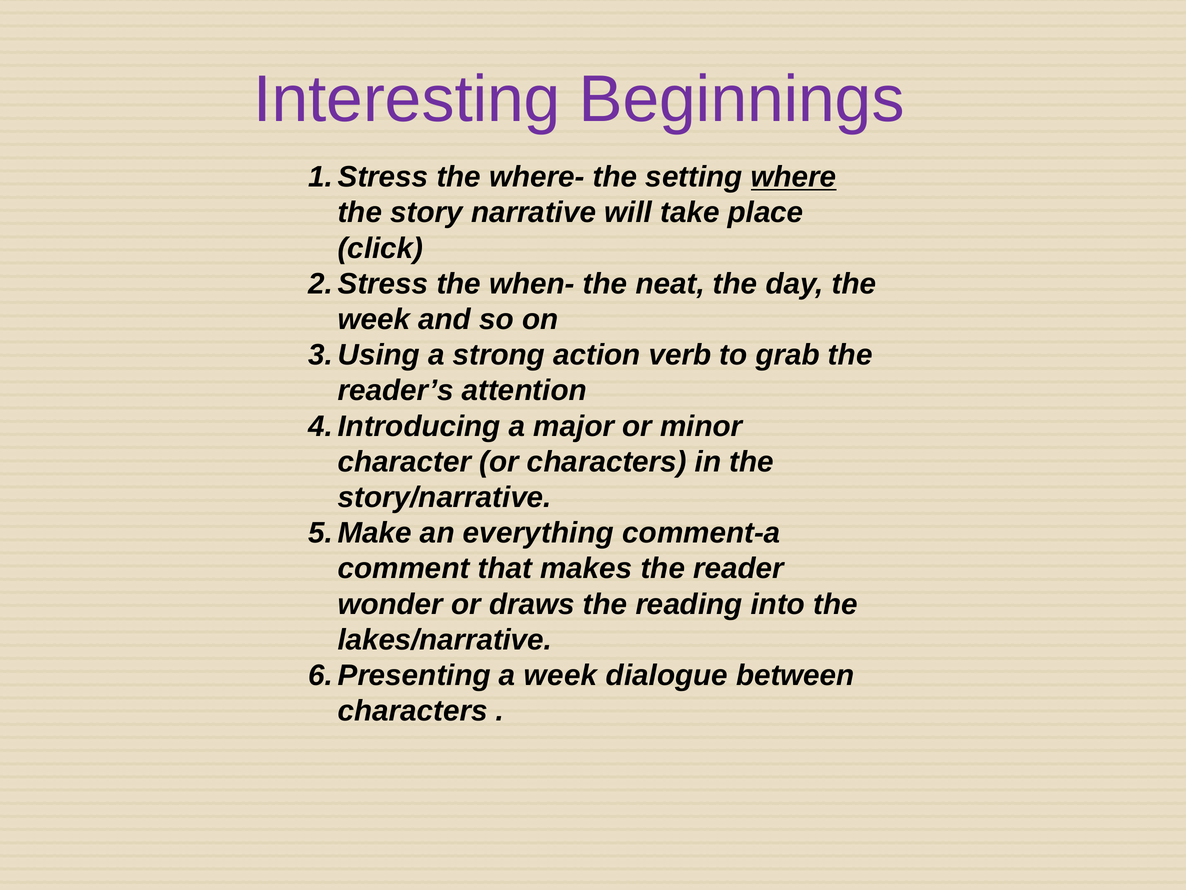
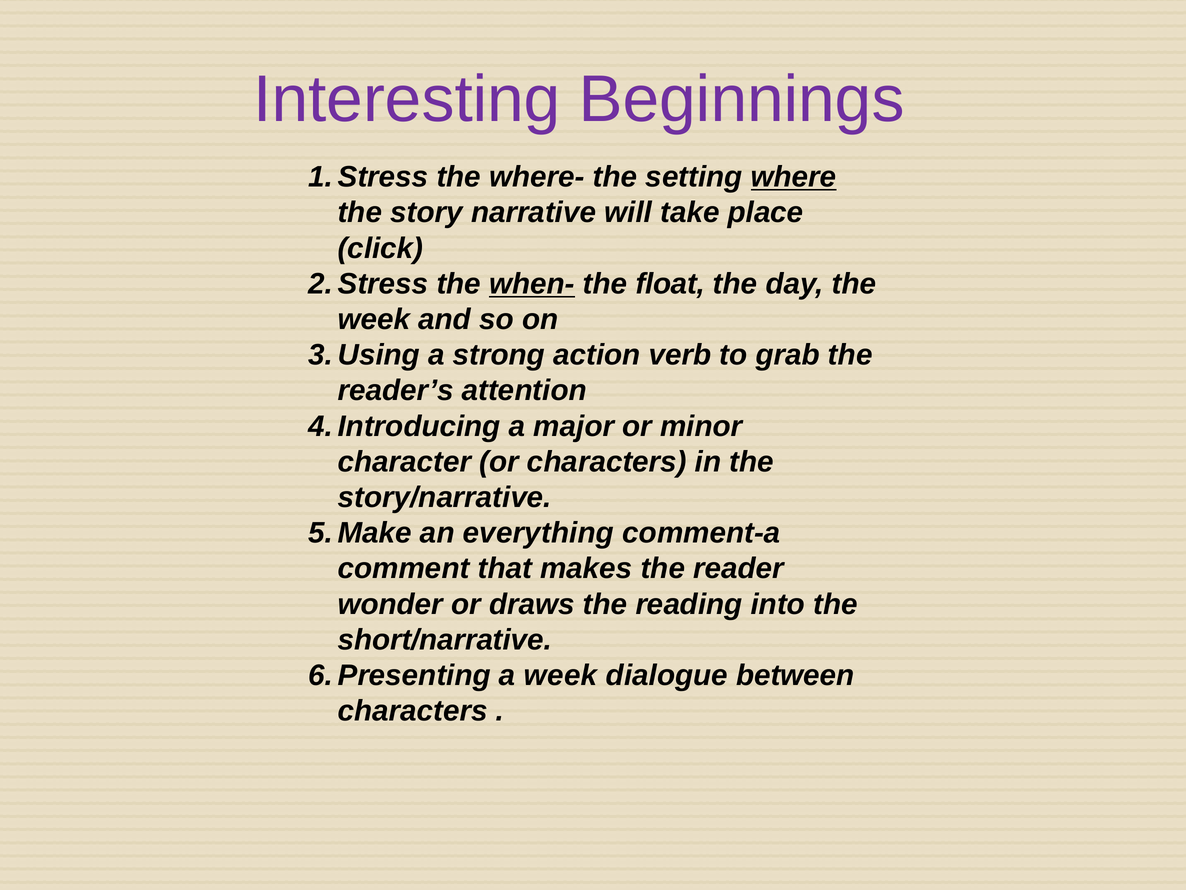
when- underline: none -> present
neat: neat -> float
lakes/narrative: lakes/narrative -> short/narrative
